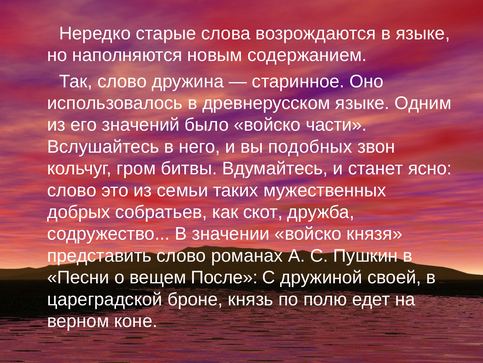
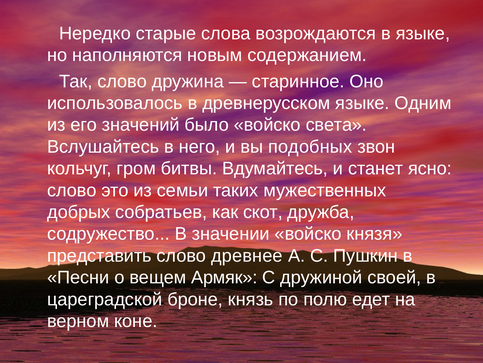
части: части -> света
романах: романах -> древнее
После: После -> Армяк
